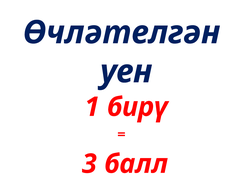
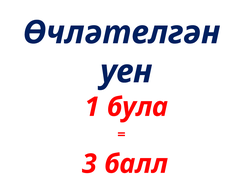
бирү: бирү -> була
